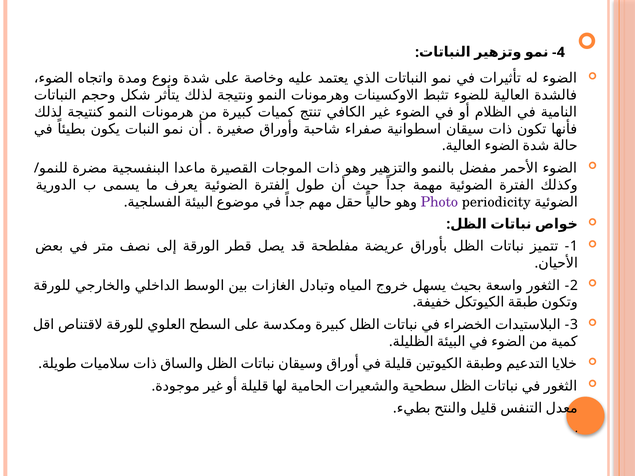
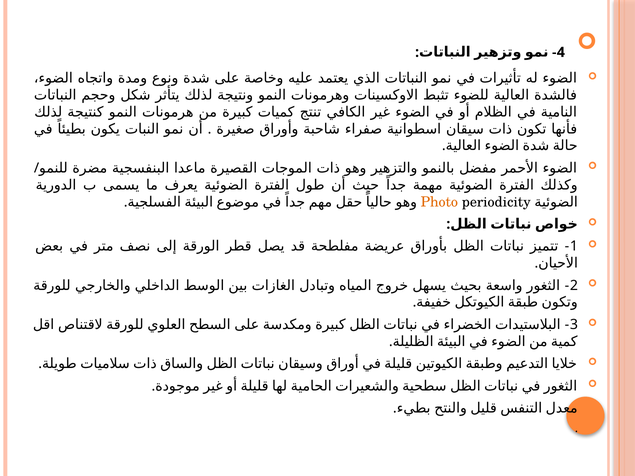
Photo colour: purple -> orange
